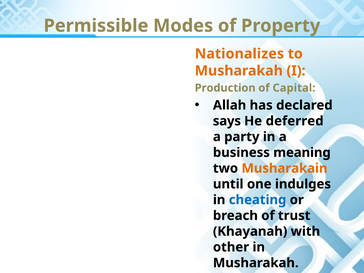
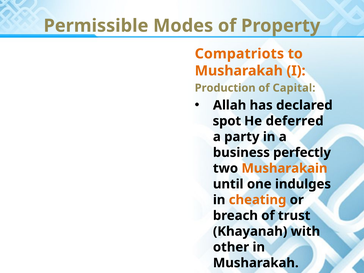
Nationalizes: Nationalizes -> Compatriots
says: says -> spot
meaning: meaning -> perfectly
cheating colour: blue -> orange
